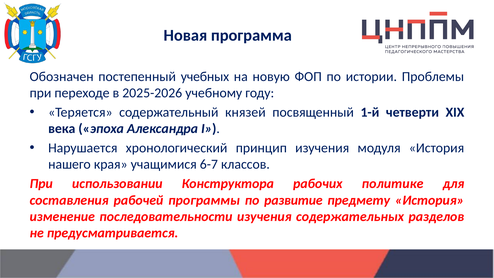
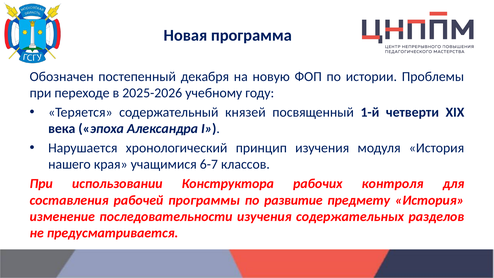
учебных: учебных -> декабря
политике: политике -> контроля
